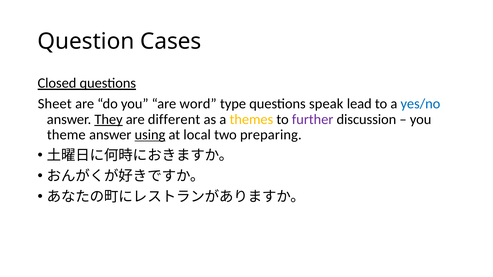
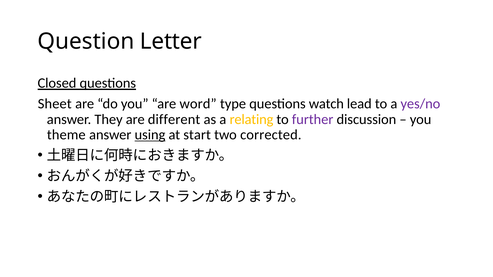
Cases: Cases -> Letter
speak: speak -> watch
yes/no colour: blue -> purple
They underline: present -> none
themes: themes -> relating
local: local -> start
preparing: preparing -> corrected
